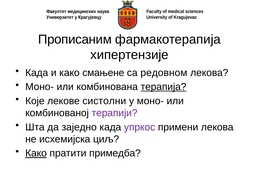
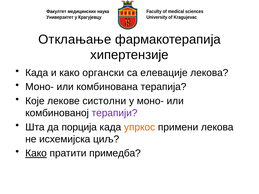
Прописаним: Прописаним -> Отклањање
смањене: смањене -> органски
редовном: редовном -> елевације
терапија underline: present -> none
заједно: заједно -> порција
упркос colour: purple -> orange
